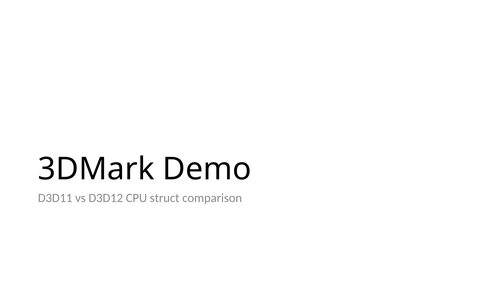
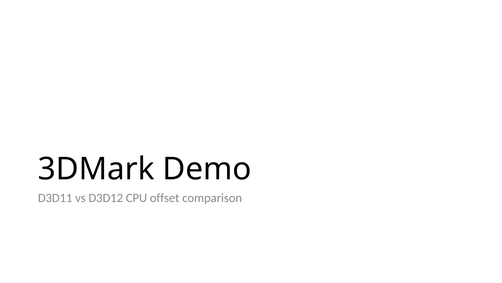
struct: struct -> offset
